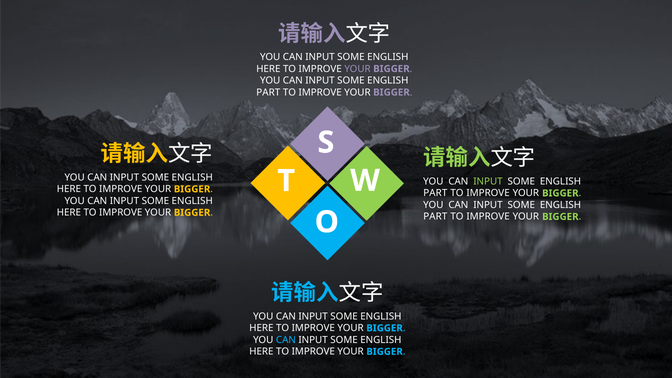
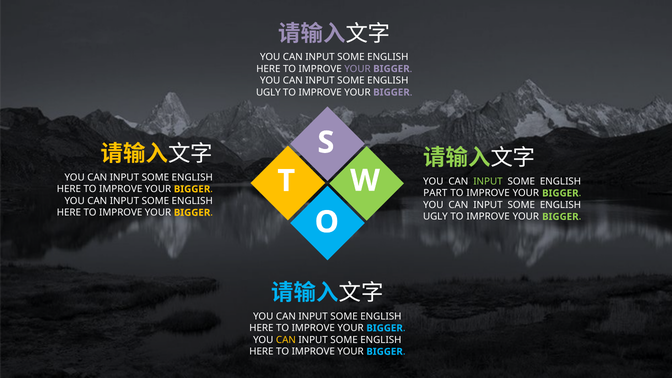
PART at (268, 92): PART -> UGLY
PART at (435, 217): PART -> UGLY
CAN at (286, 340) colour: light blue -> yellow
